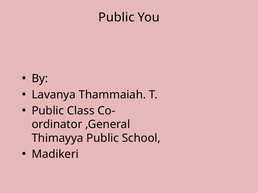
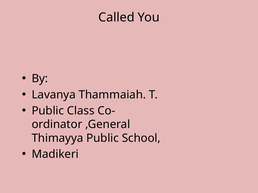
Public at (116, 17): Public -> Called
